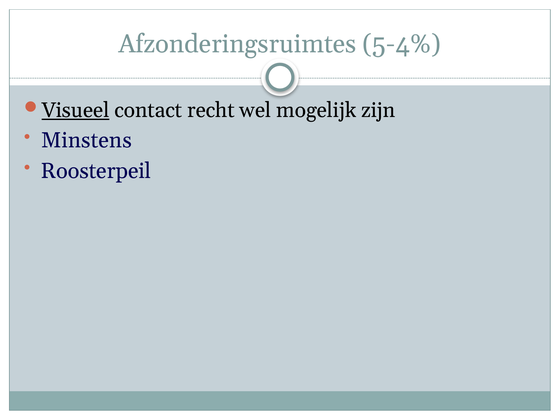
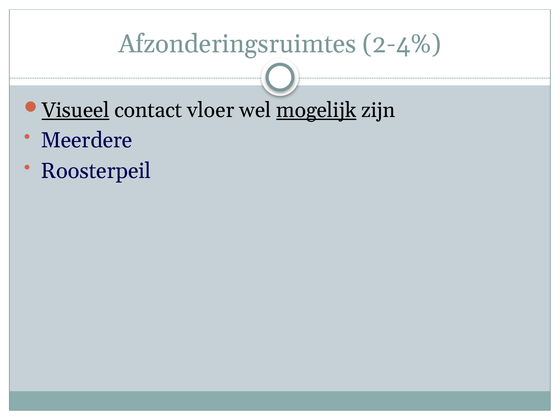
5-4%: 5-4% -> 2-4%
recht: recht -> vloer
mogelijk underline: none -> present
Minstens: Minstens -> Meerdere
